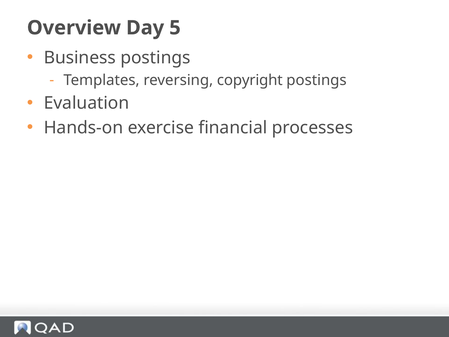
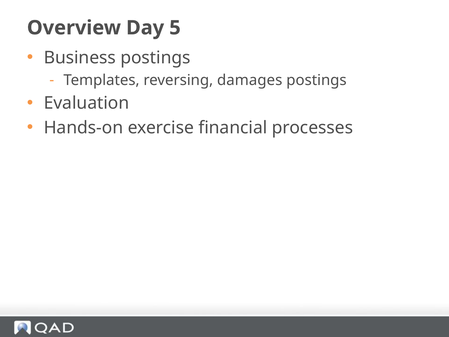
copyright: copyright -> damages
